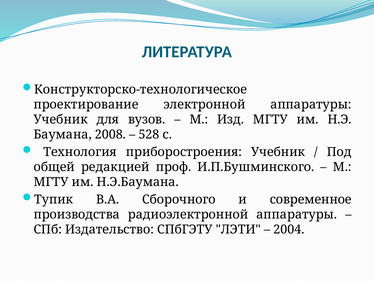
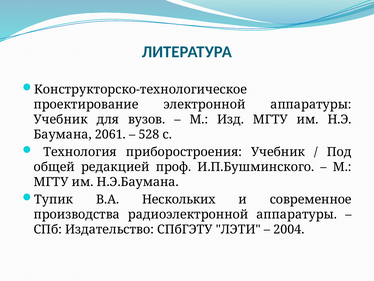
2008: 2008 -> 2061
Сборочного: Сборочного -> Нескольких
